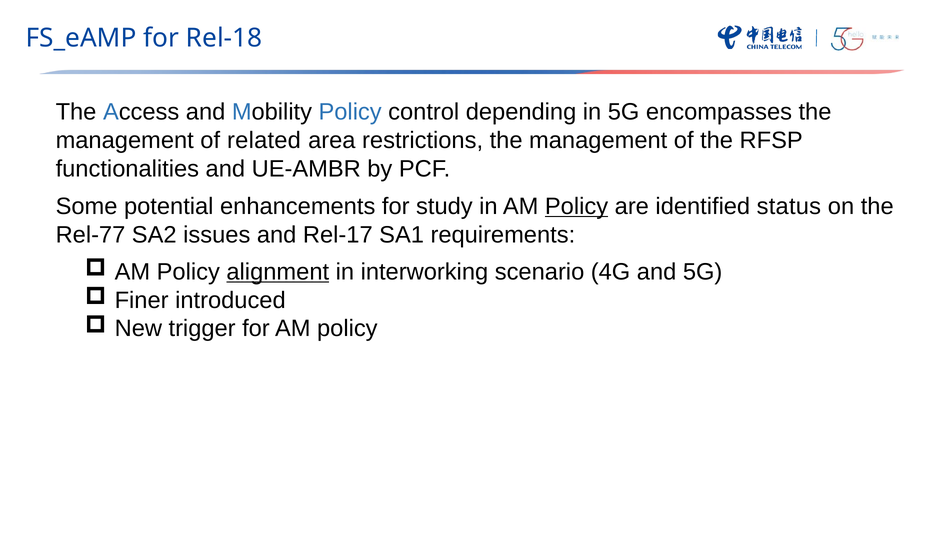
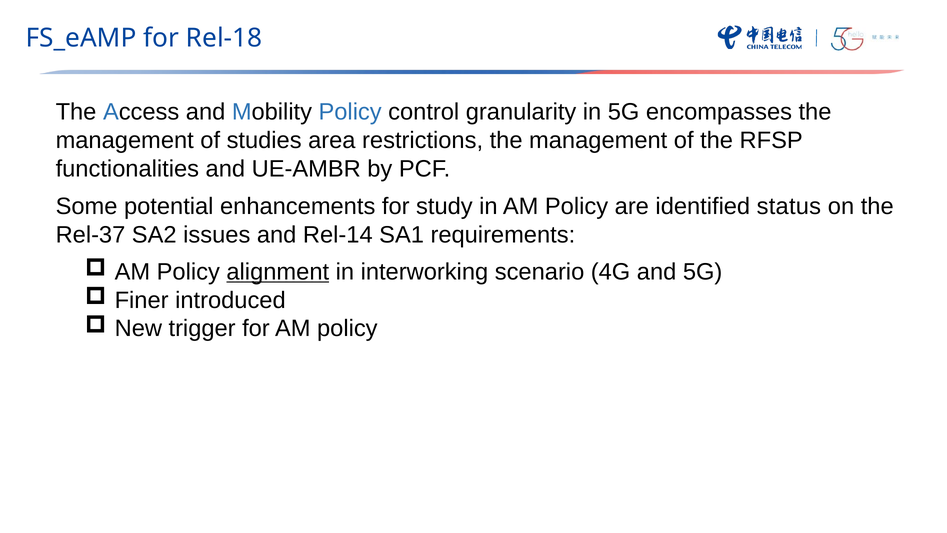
depending: depending -> granularity
related: related -> studies
Policy at (577, 206) underline: present -> none
Rel-77: Rel-77 -> Rel-37
Rel-17: Rel-17 -> Rel-14
